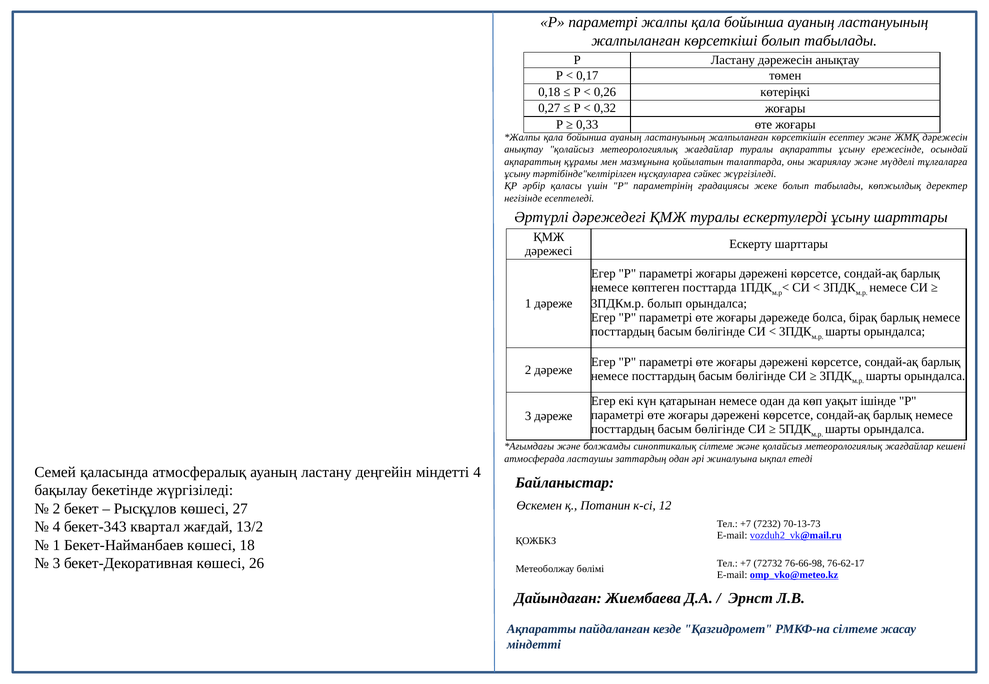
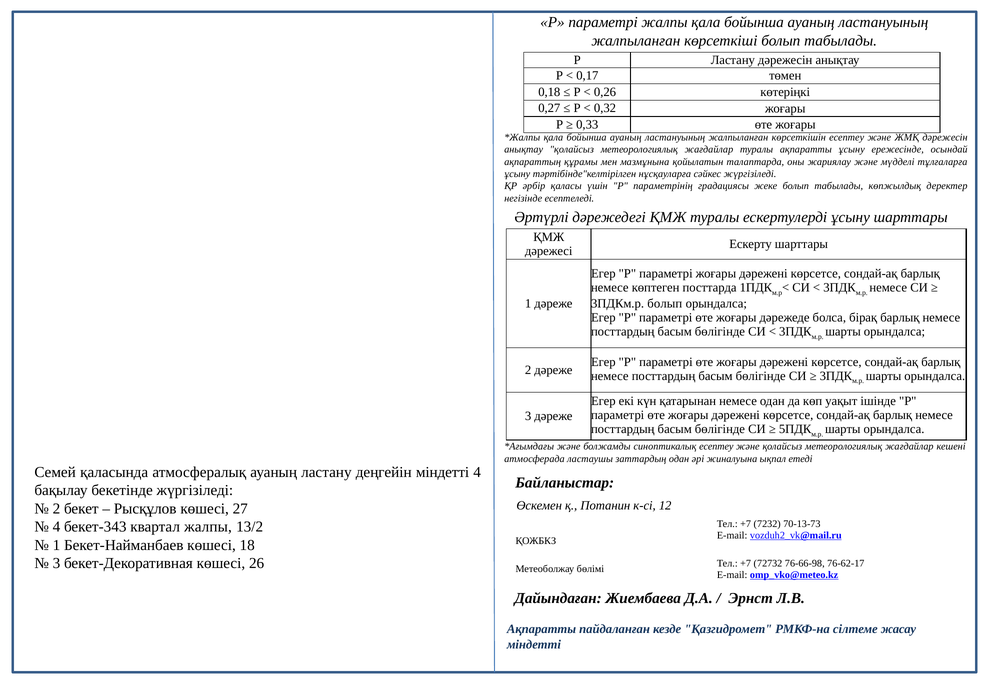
синоптикалық сілтеме: сілтеме -> есептеу
квартал жағдай: жағдай -> жалпы
